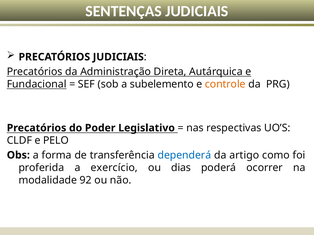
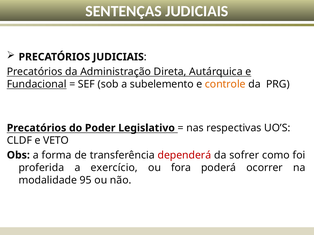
PELO: PELO -> VETO
dependerá colour: blue -> red
artigo: artigo -> sofrer
dias: dias -> fora
92: 92 -> 95
